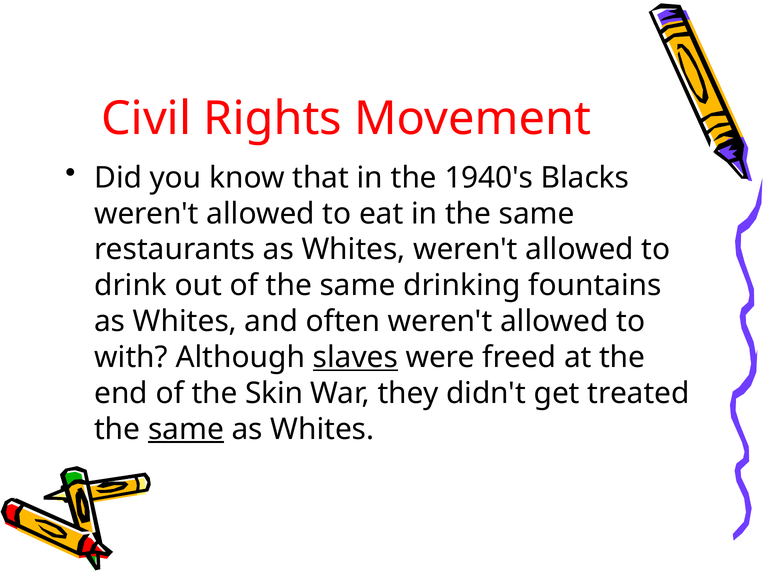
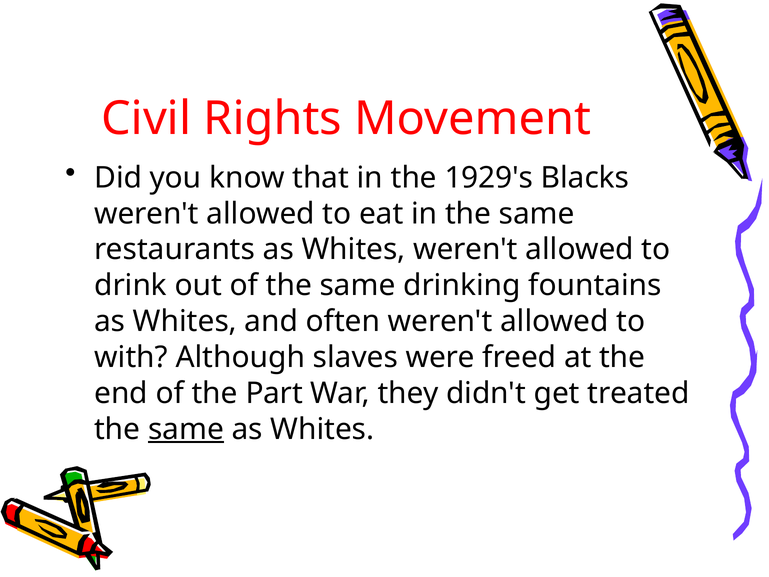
1940's: 1940's -> 1929's
slaves underline: present -> none
Skin: Skin -> Part
